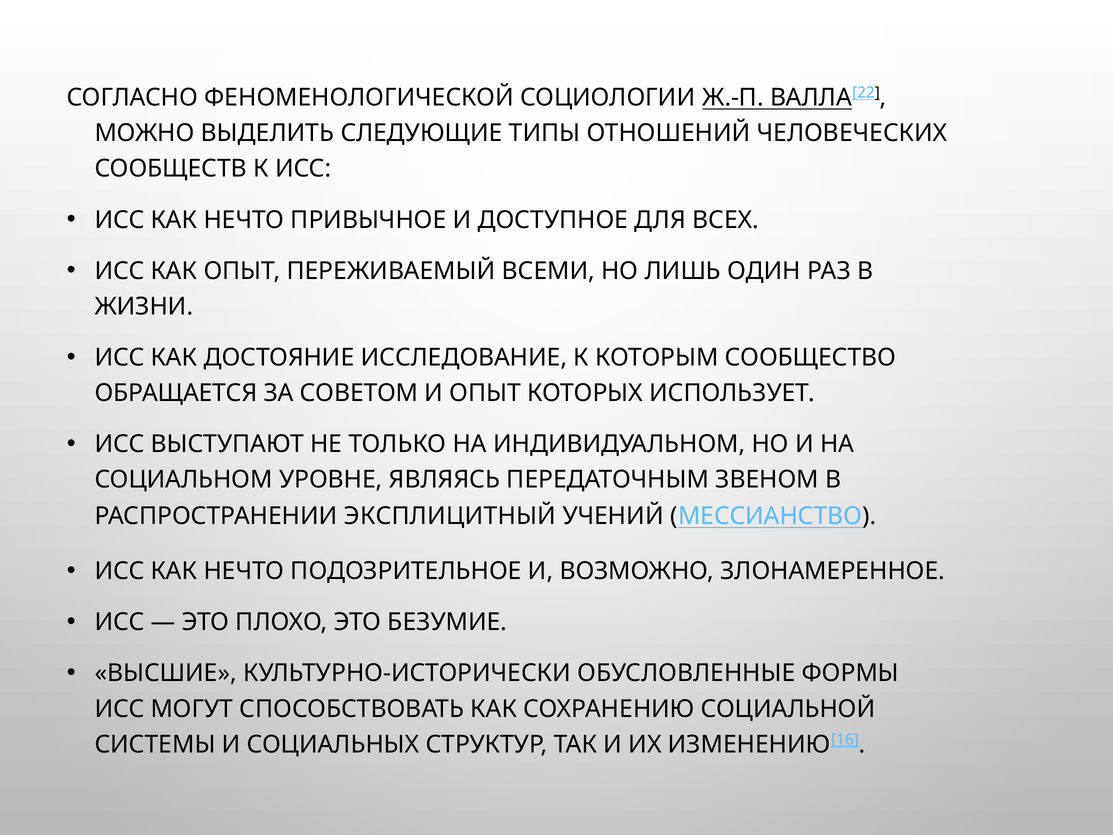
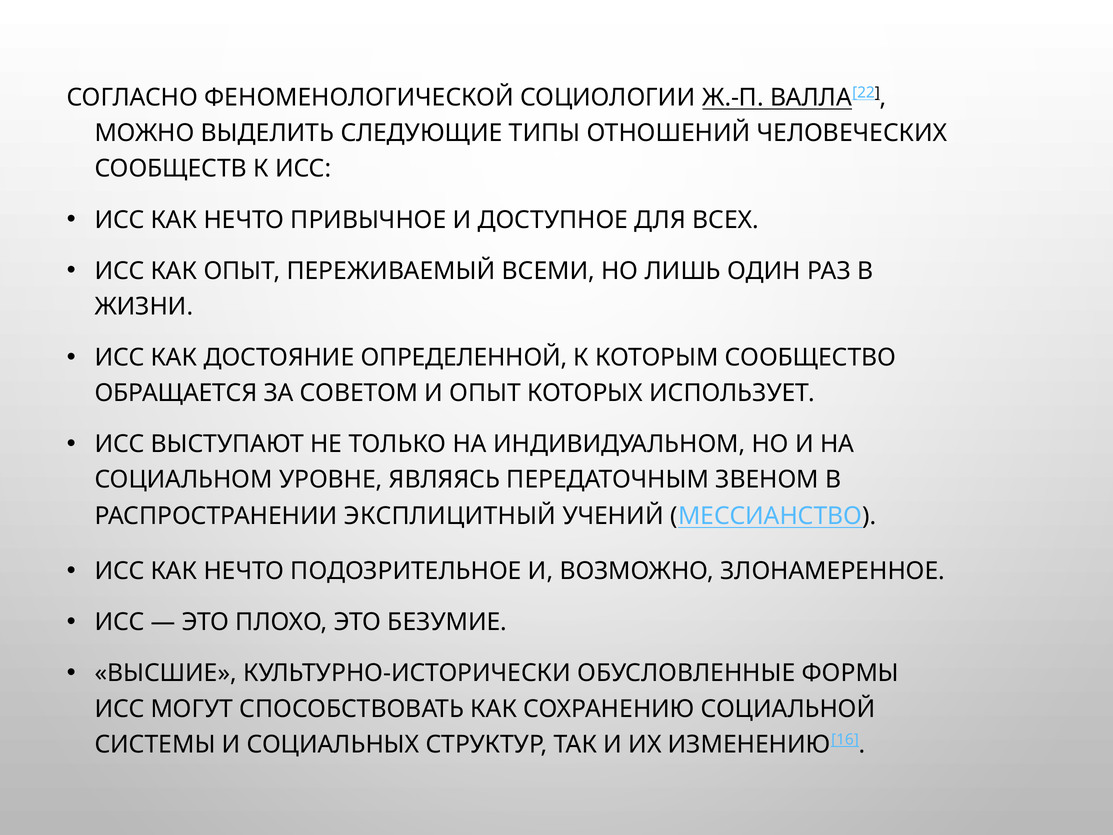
ИССЛЕДОВАНИЕ: ИССЛЕДОВАНИЕ -> ОПРЕДЕЛЕННОЙ
